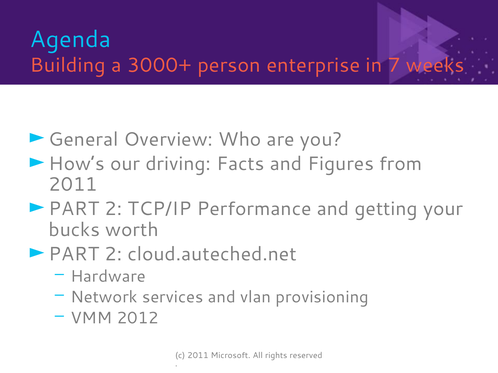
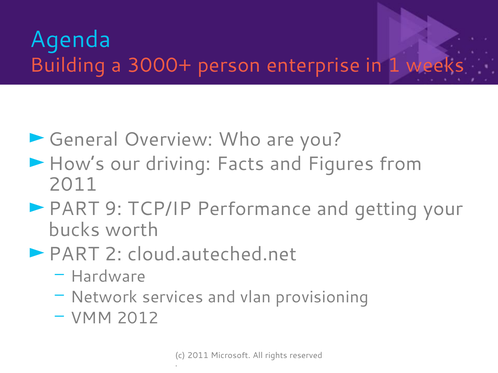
7: 7 -> 1
2 at (113, 209): 2 -> 9
